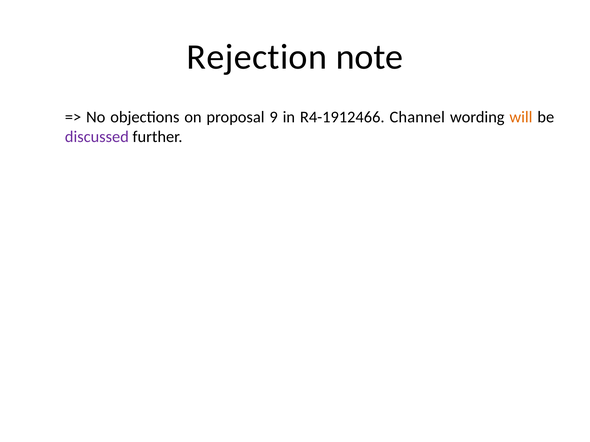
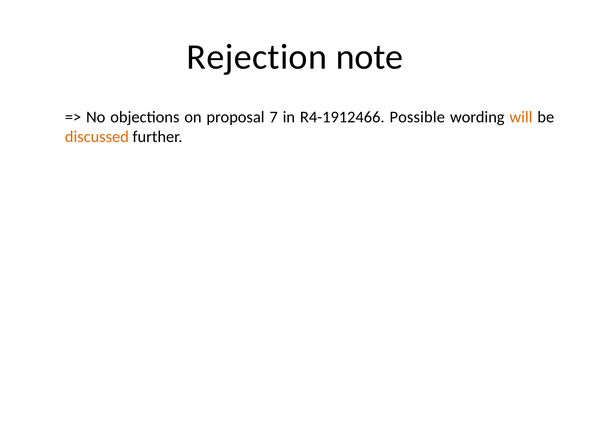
9: 9 -> 7
Channel: Channel -> Possible
discussed colour: purple -> orange
